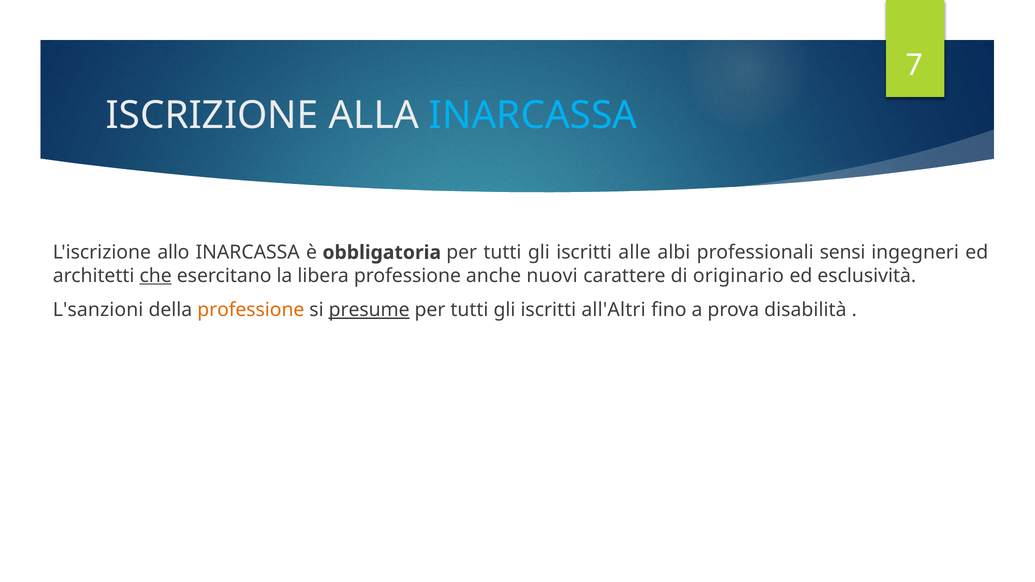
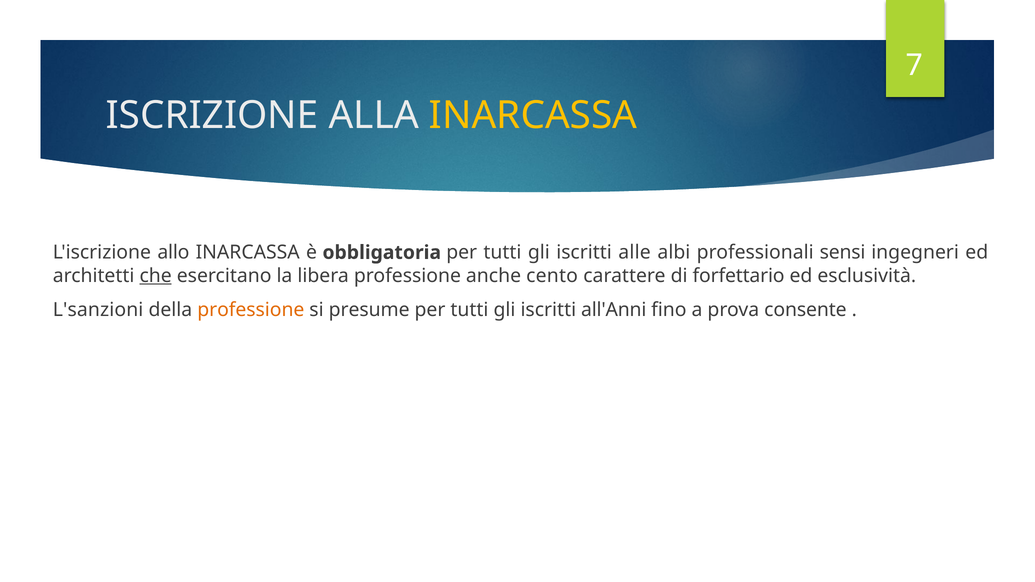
INARCASSA at (533, 115) colour: light blue -> yellow
nuovi: nuovi -> cento
originario: originario -> forfettario
presume underline: present -> none
all'Altri: all'Altri -> all'Anni
disabilità: disabilità -> consente
